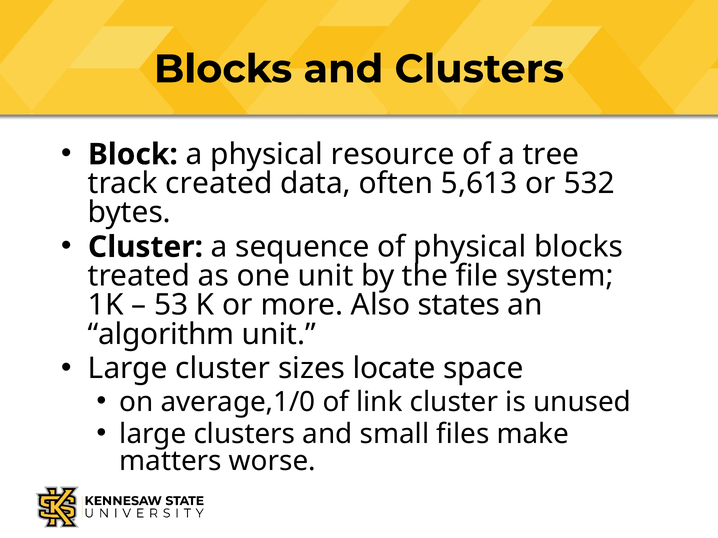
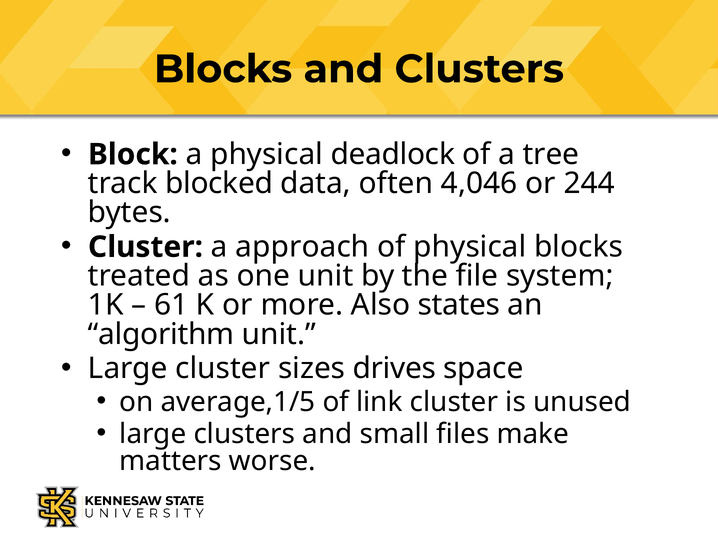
resource: resource -> deadlock
created: created -> blocked
5,613: 5,613 -> 4,046
532: 532 -> 244
sequence: sequence -> approach
53: 53 -> 61
locate: locate -> drives
average,1/0: average,1/0 -> average,1/5
